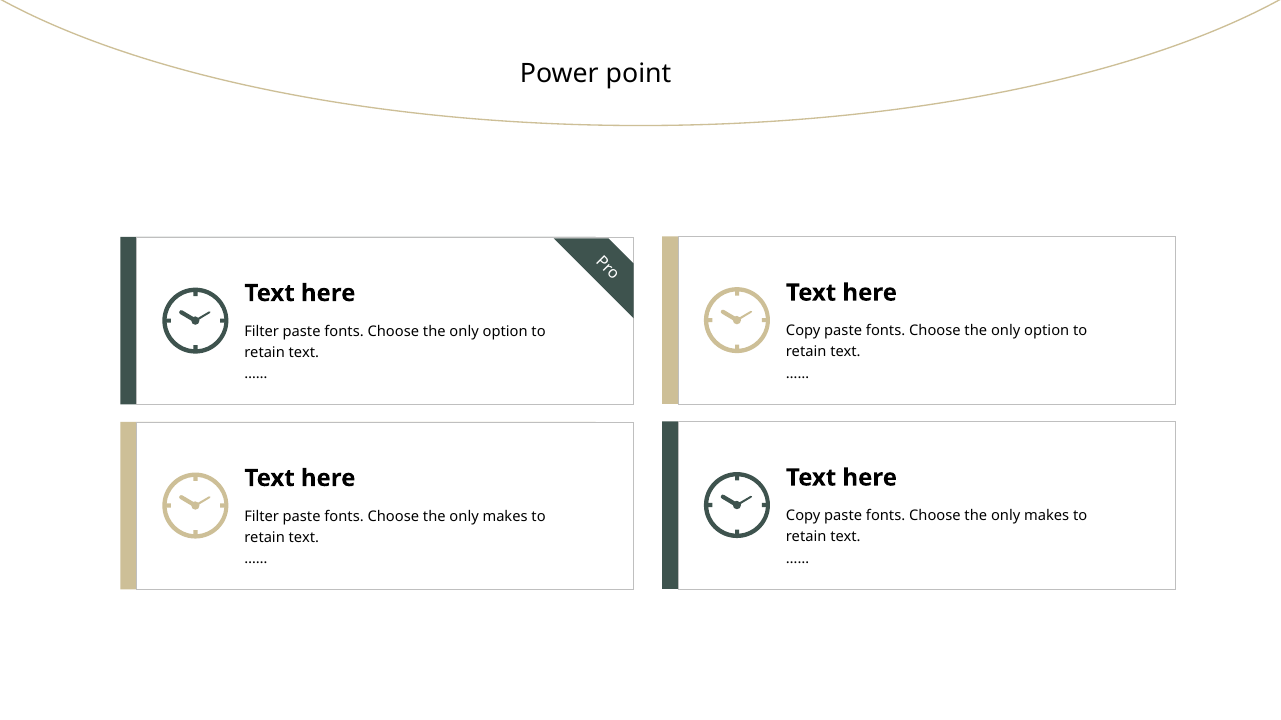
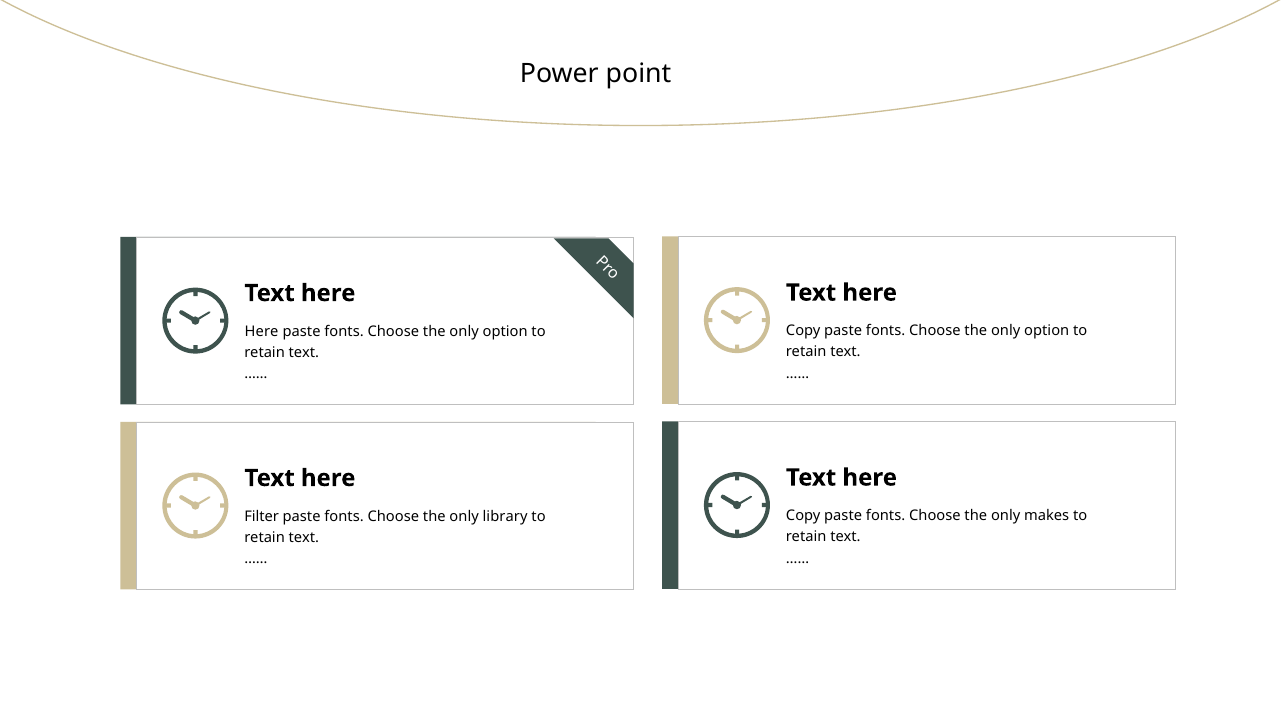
Filter at (262, 332): Filter -> Here
makes at (505, 517): makes -> library
